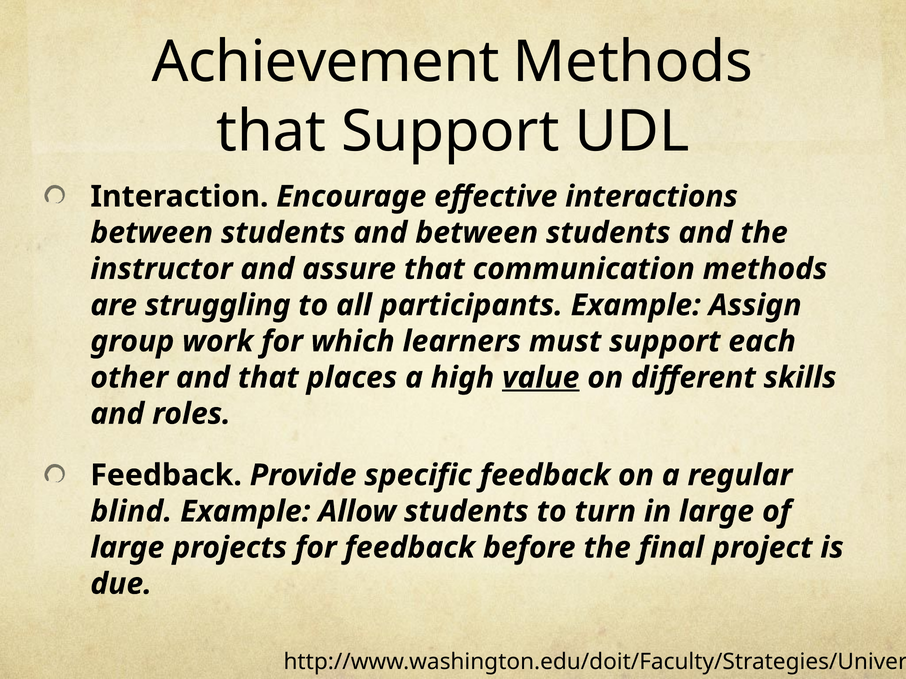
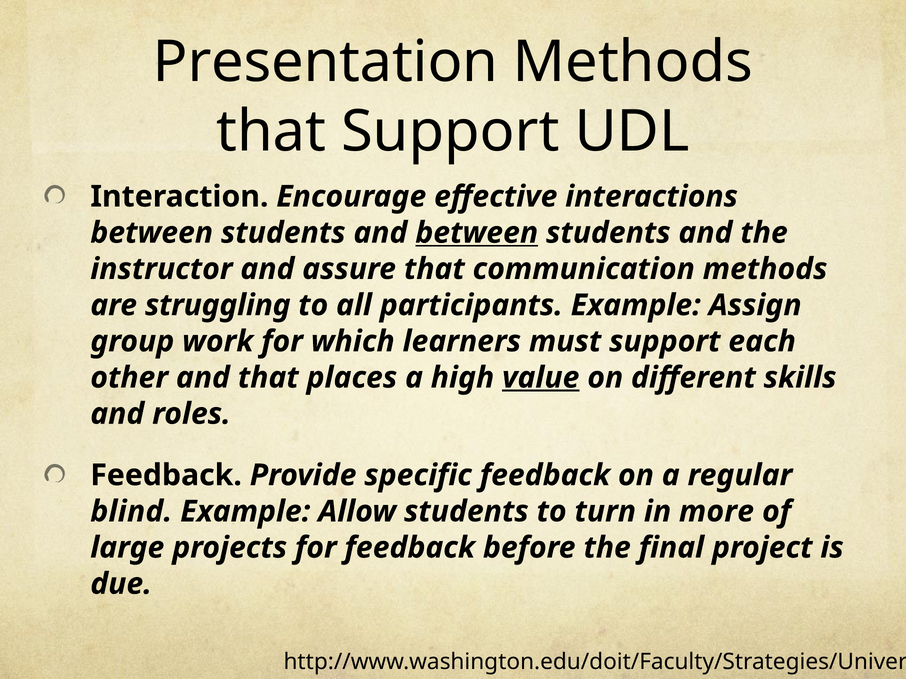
Achievement: Achievement -> Presentation
between at (477, 233) underline: none -> present
in large: large -> more
